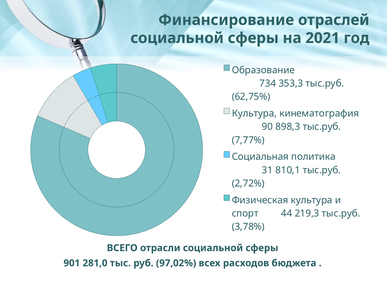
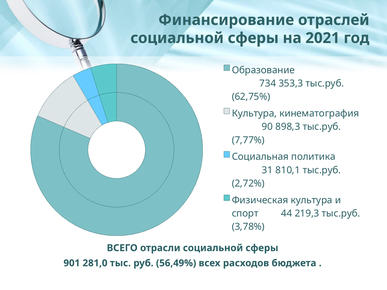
97,02%: 97,02% -> 56,49%
